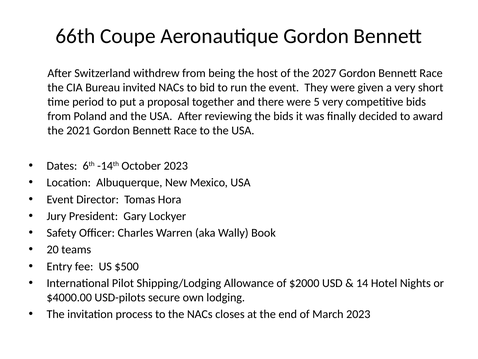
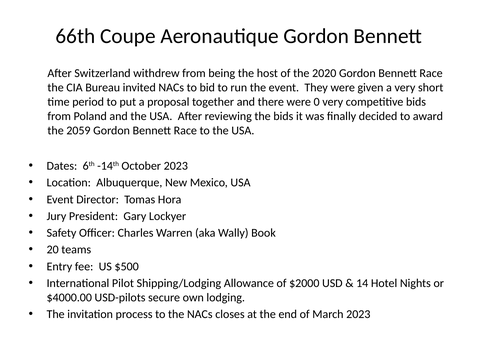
2027: 2027 -> 2020
5: 5 -> 0
2021: 2021 -> 2059
